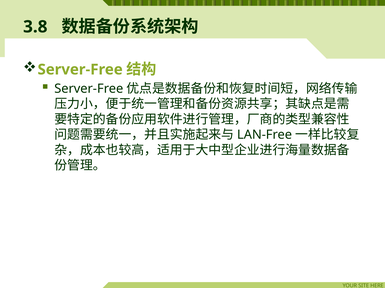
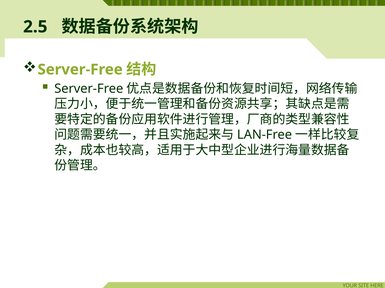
3.8: 3.8 -> 2.5
